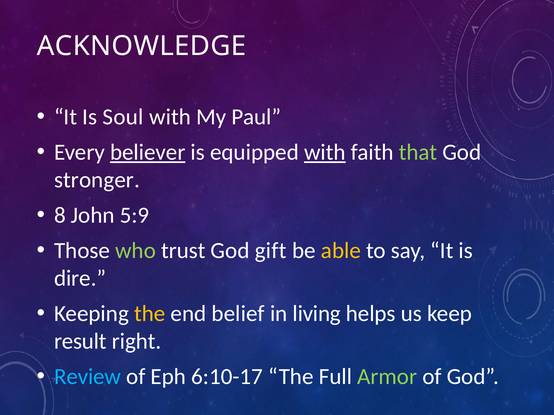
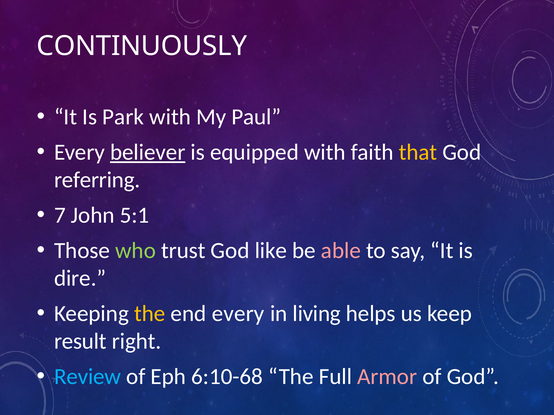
ACKNOWLEDGE: ACKNOWLEDGE -> CONTINUOUSLY
Soul: Soul -> Park
with at (325, 152) underline: present -> none
that colour: light green -> yellow
stronger: stronger -> referring
8: 8 -> 7
5:9: 5:9 -> 5:1
gift: gift -> like
able colour: yellow -> pink
end belief: belief -> every
6:10-17: 6:10-17 -> 6:10-68
Armor colour: light green -> pink
